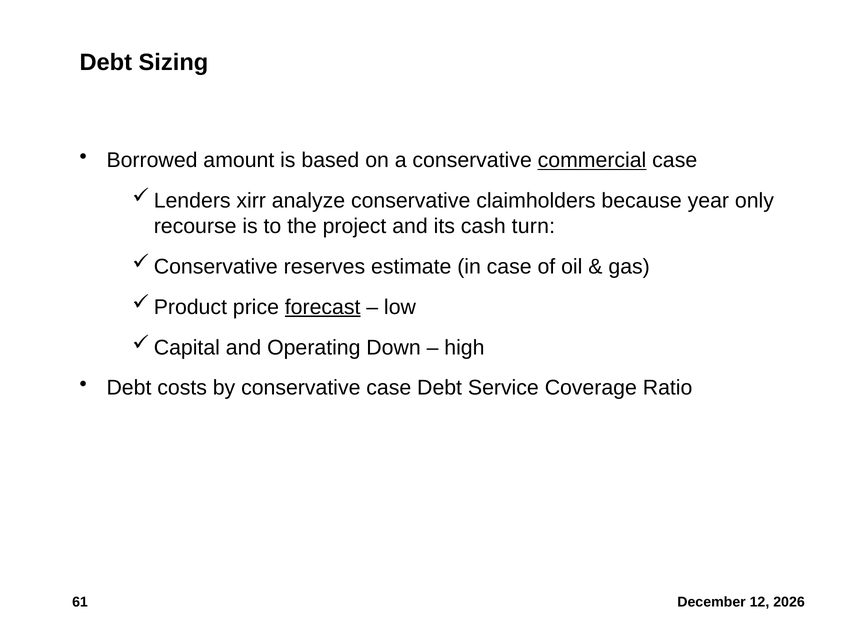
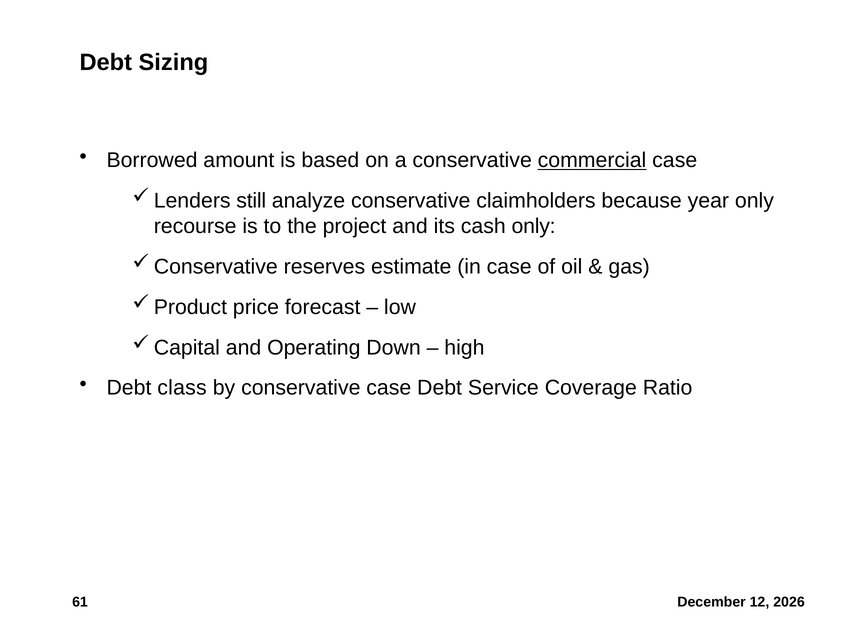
xirr: xirr -> still
cash turn: turn -> only
forecast underline: present -> none
costs: costs -> class
